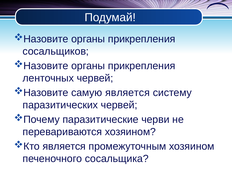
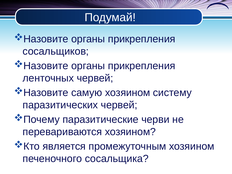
самую является: является -> хозяином
